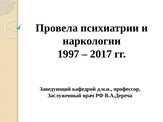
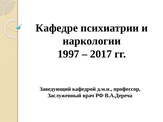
Провела: Провела -> Кафедре
